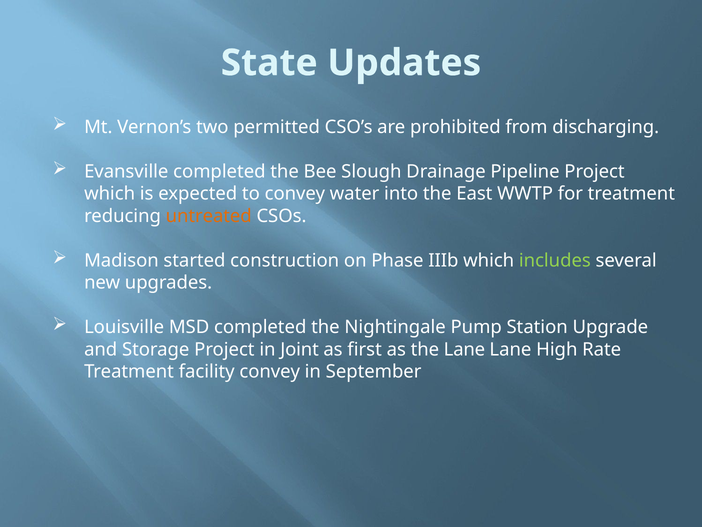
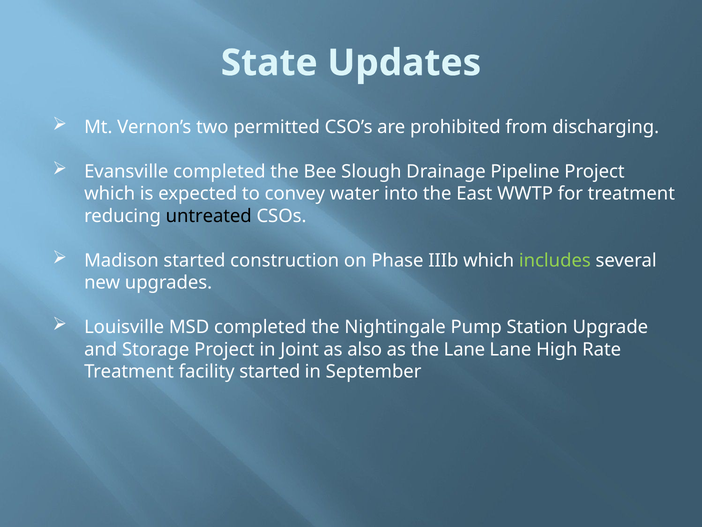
untreated colour: orange -> black
first: first -> also
facility convey: convey -> started
